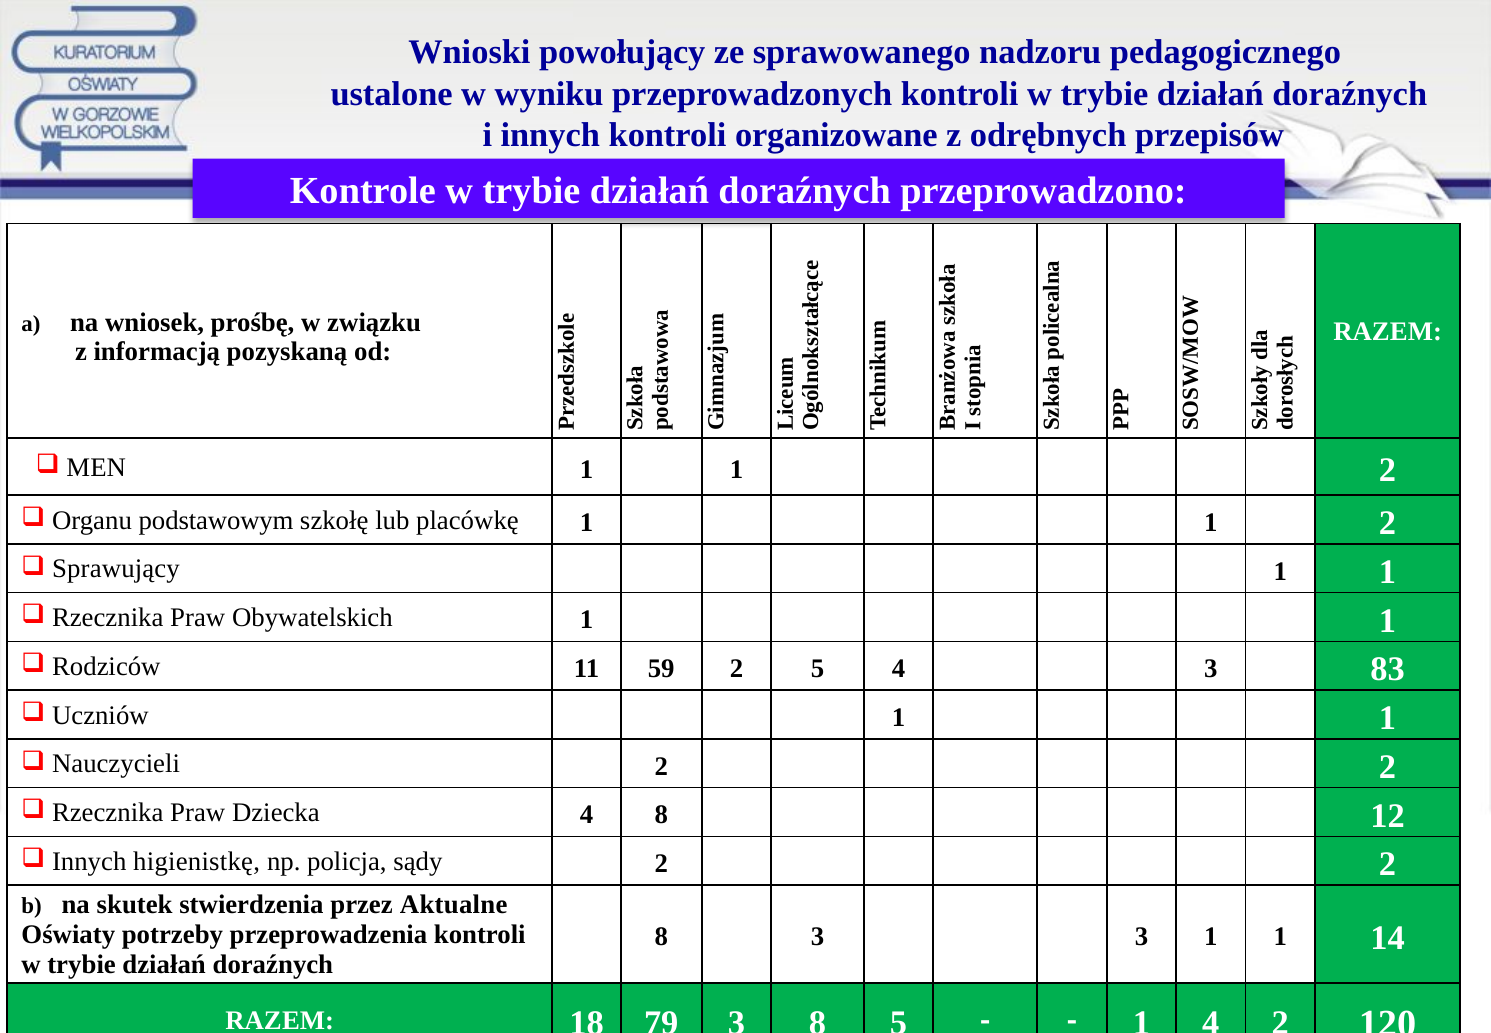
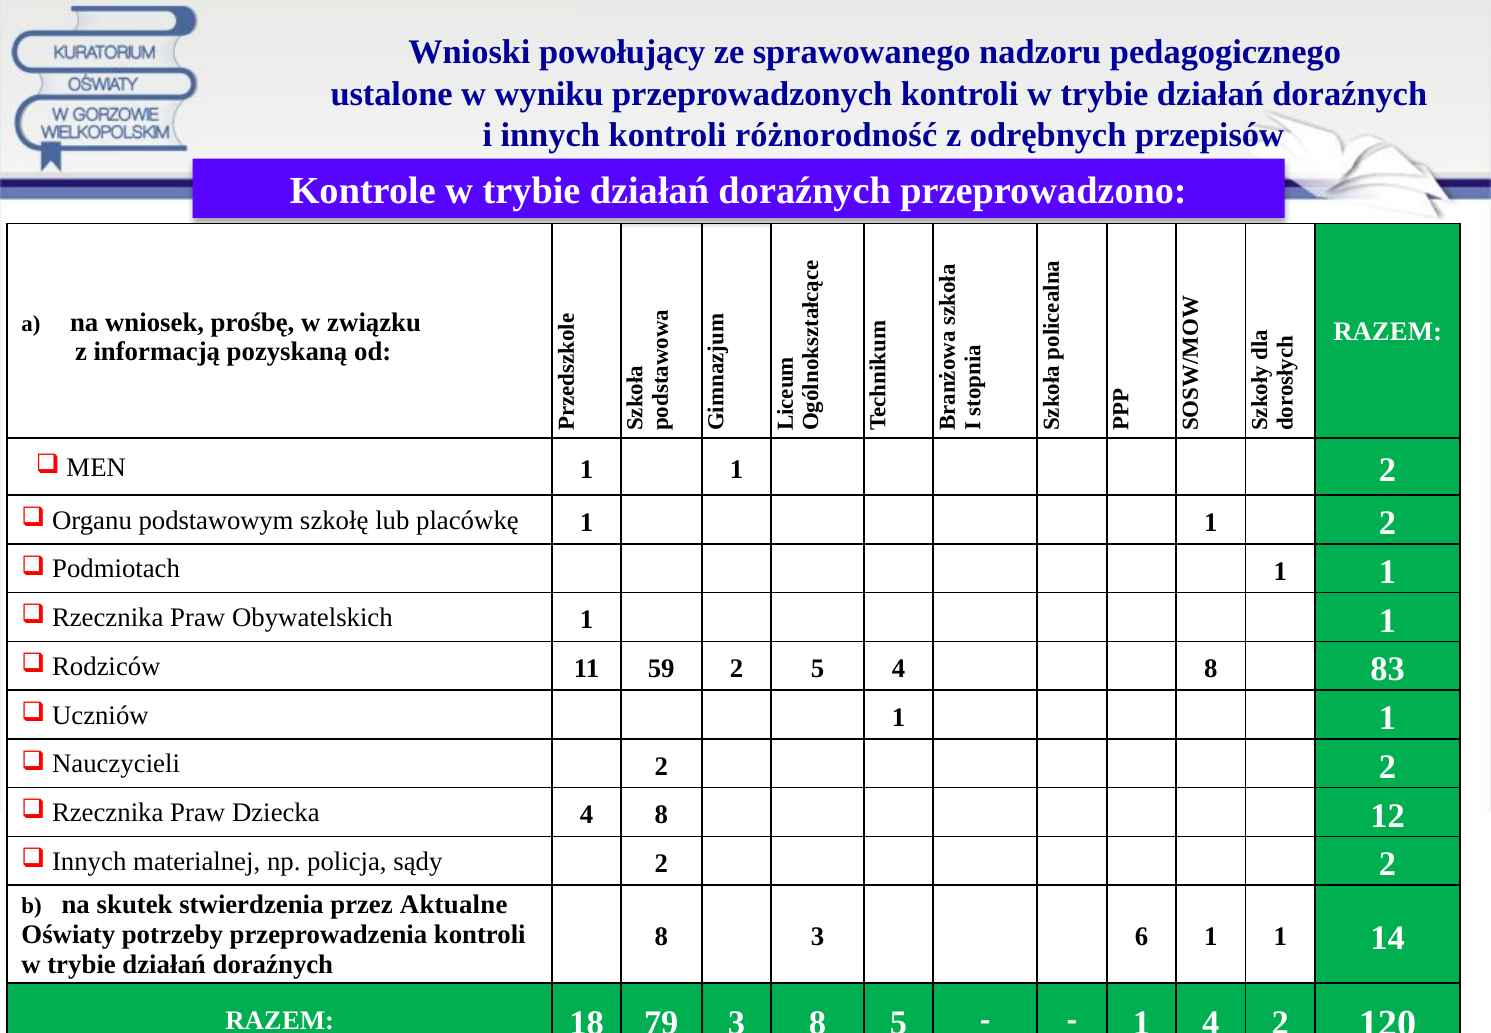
organizowane: organizowane -> różnorodność
Sprawujący: Sprawujący -> Podmiotach
5 4 3: 3 -> 8
higienistkę: higienistkę -> materialnej
3 3: 3 -> 6
